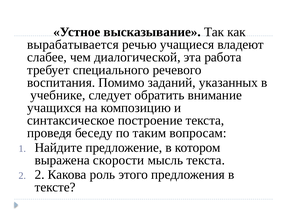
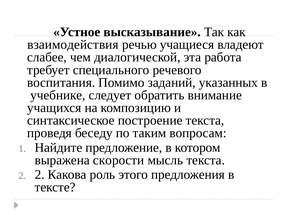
вырабатывается: вырабатывается -> взаимодействия
